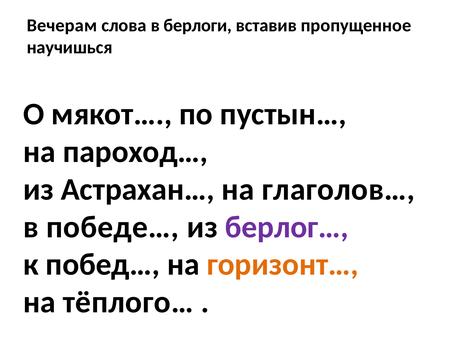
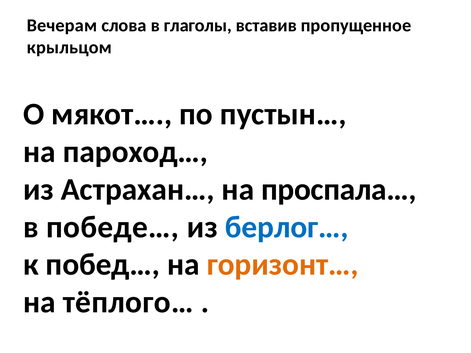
берлоги: берлоги -> глаголы
научишься: научишься -> крыльцом
глаголов…: глаголов… -> проспала…
берлог… colour: purple -> blue
